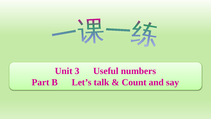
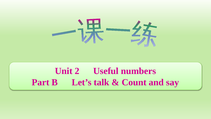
3: 3 -> 2
